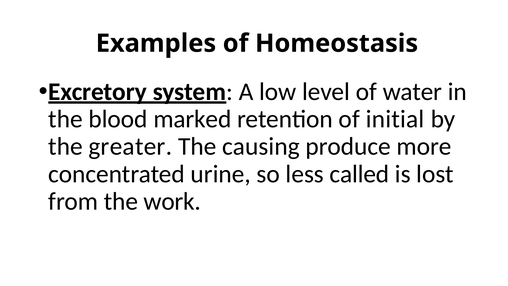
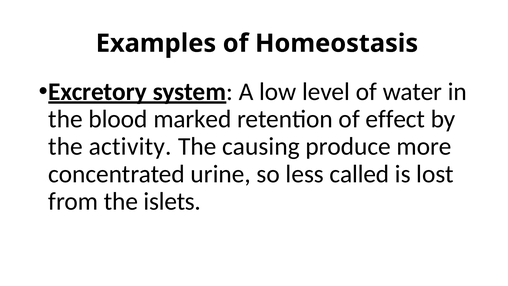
initial: initial -> effect
greater: greater -> activity
work: work -> islets
